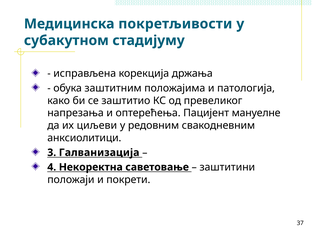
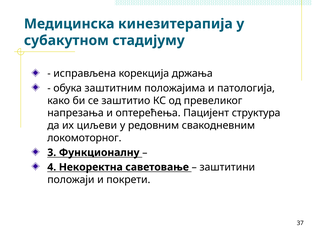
покретљивости: покретљивости -> кинезитерапија
мануелне: мануелне -> структура
анксиолитици: анксиолитици -> локомоторног
Галванизација: Галванизација -> Функционалну
